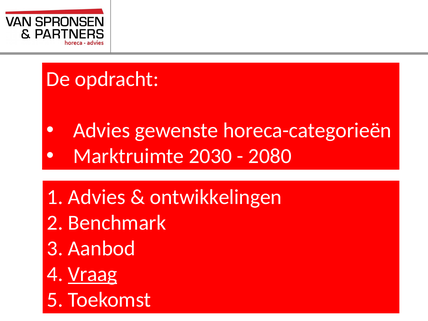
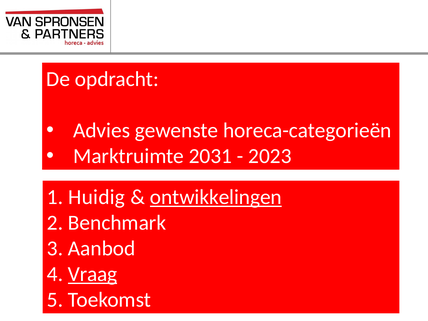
2030: 2030 -> 2031
2080: 2080 -> 2023
Advies at (97, 197): Advies -> Huidig
ontwikkelingen underline: none -> present
